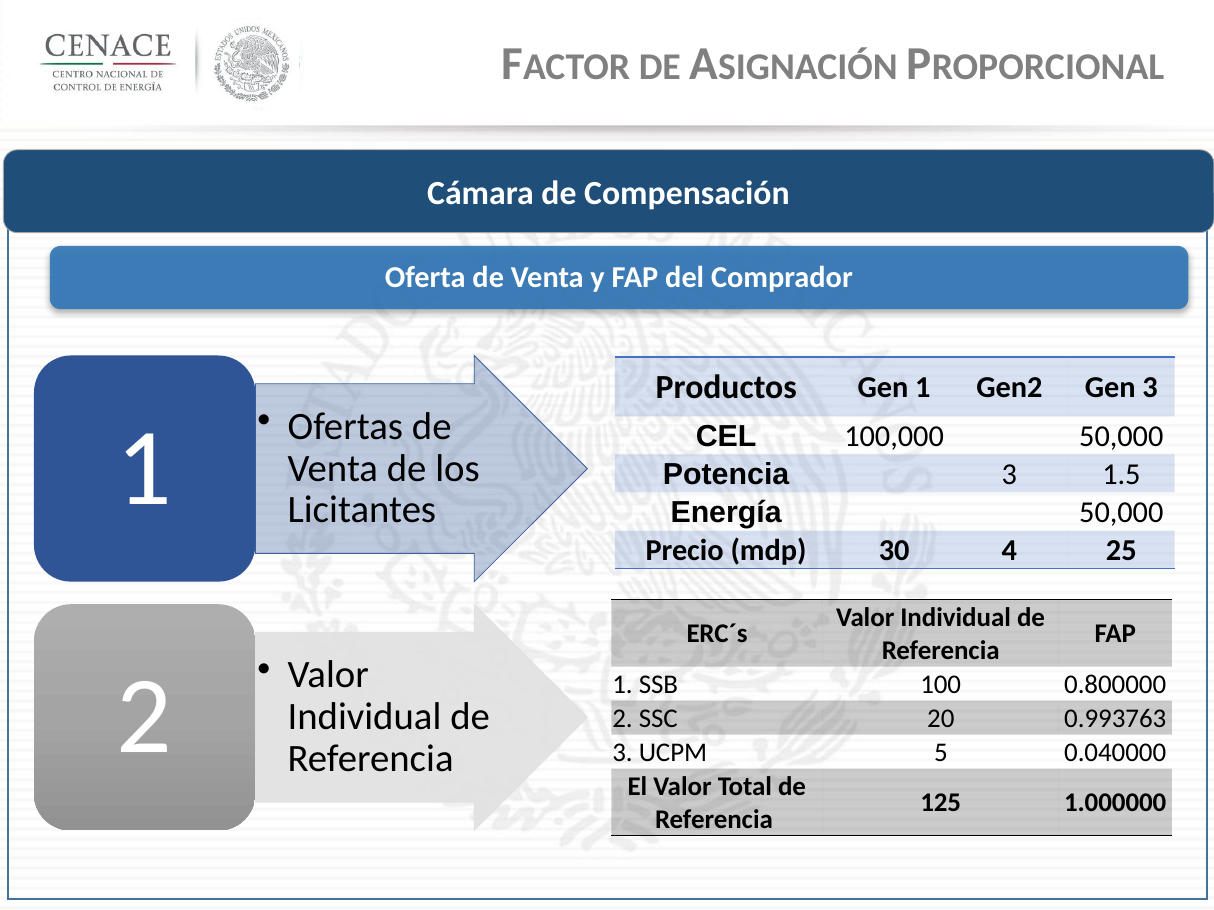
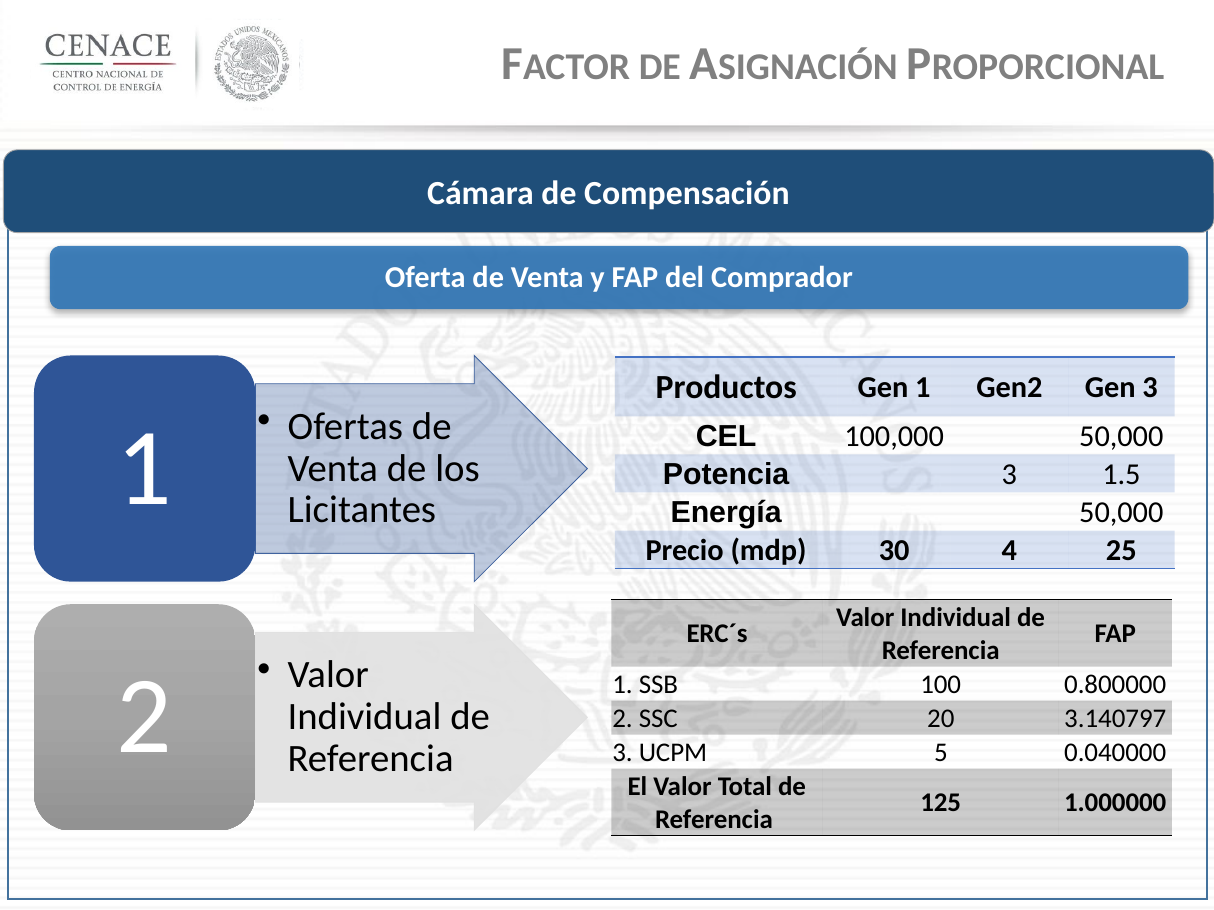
0.993763: 0.993763 -> 3.140797
